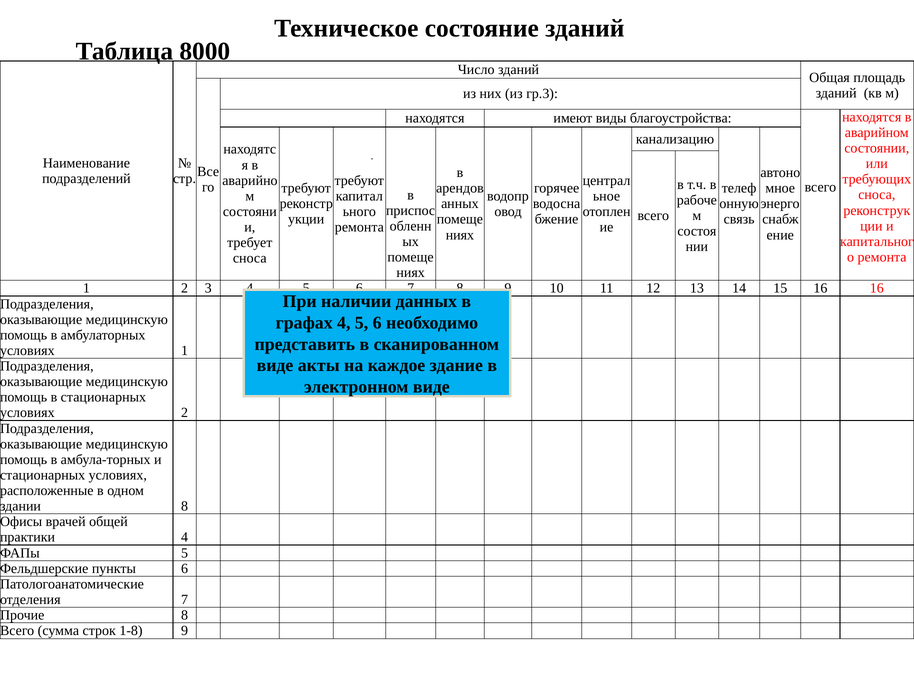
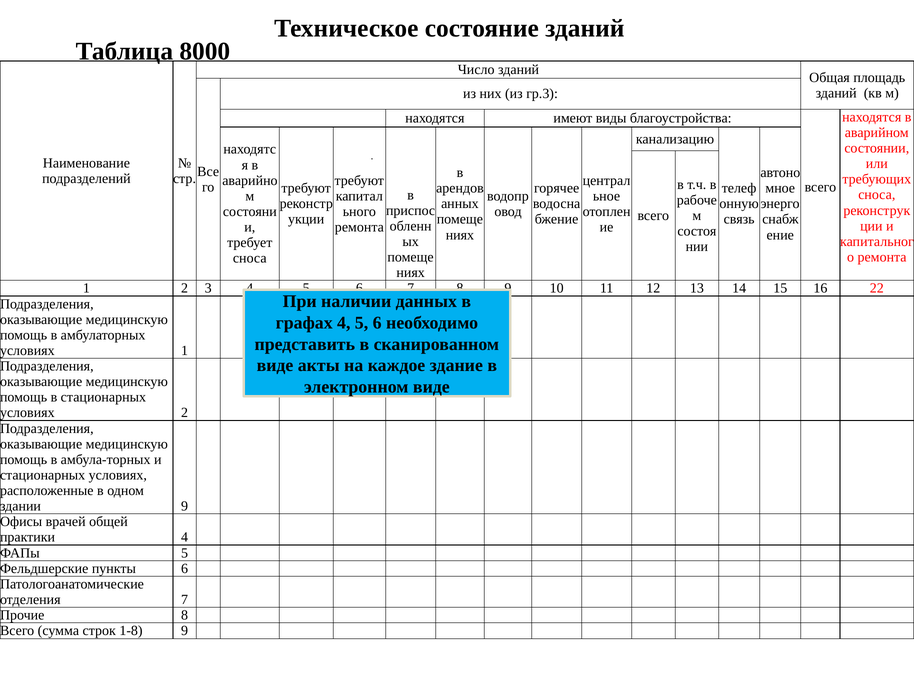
16 16: 16 -> 22
здании 8: 8 -> 9
